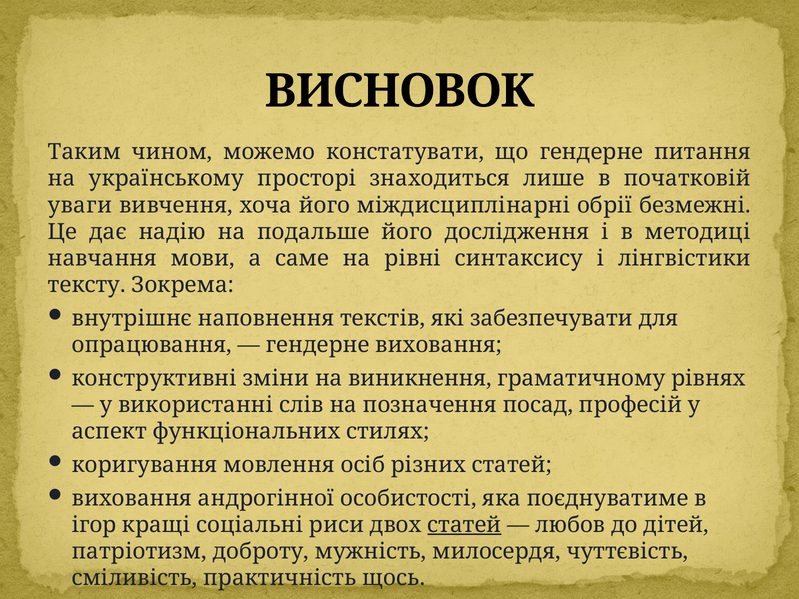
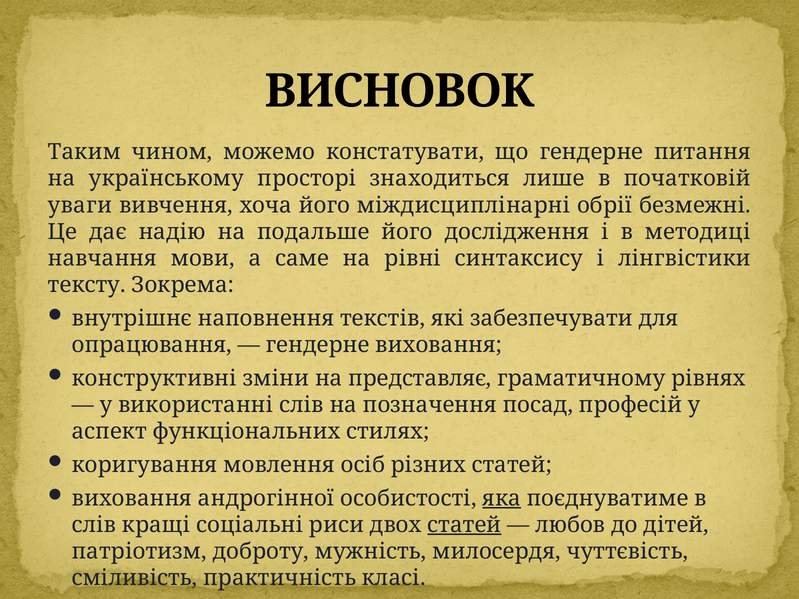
виникнення: виникнення -> представляє
яка underline: none -> present
ігор at (94, 525): ігор -> слів
щось: щось -> класі
